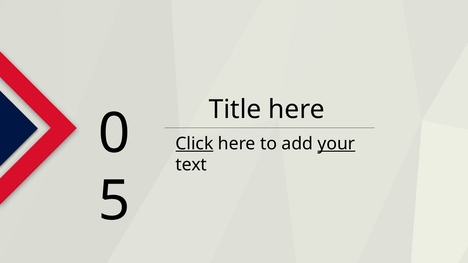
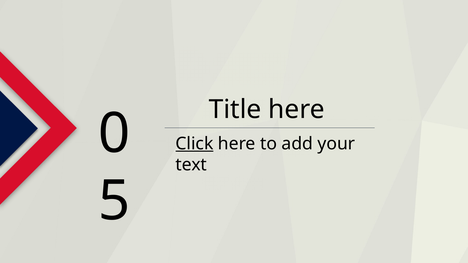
your underline: present -> none
